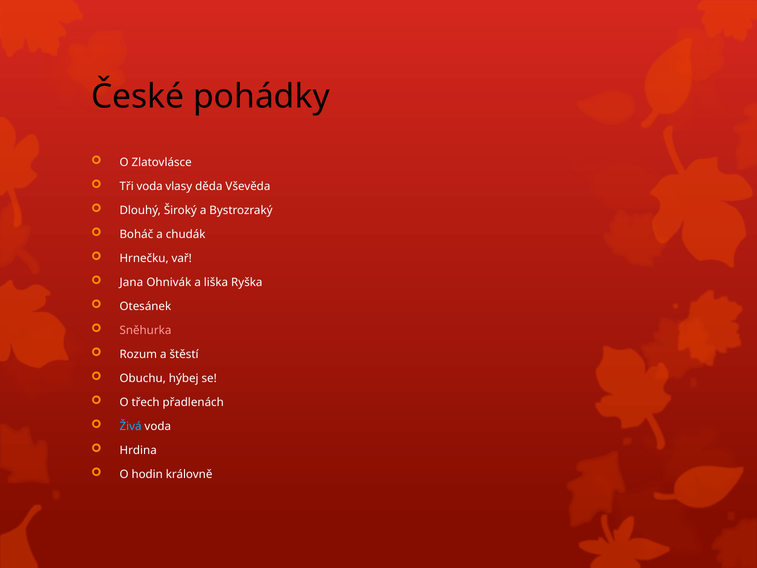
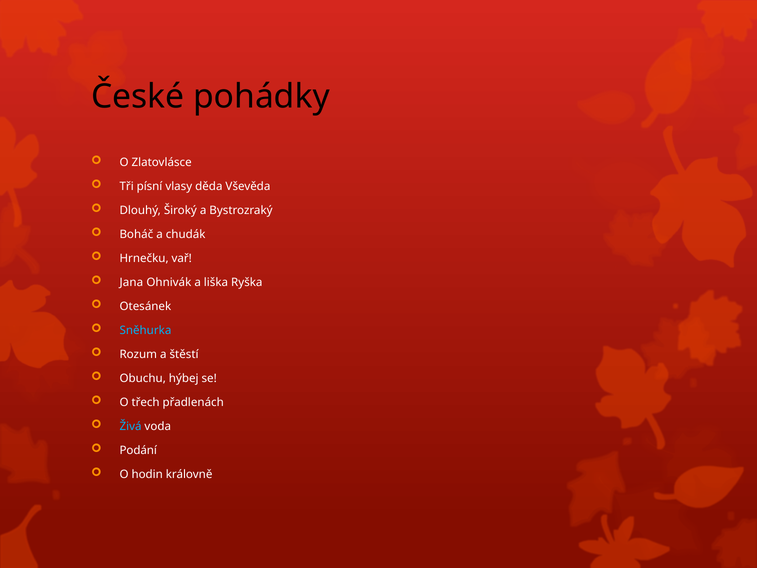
Tři voda: voda -> písní
Sněhurka colour: pink -> light blue
Hrdina: Hrdina -> Podání
